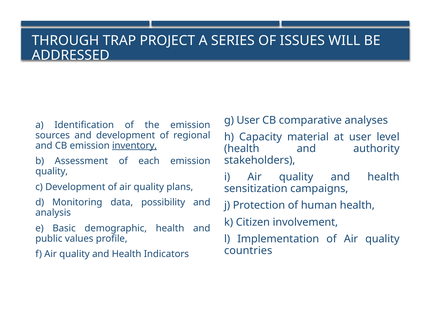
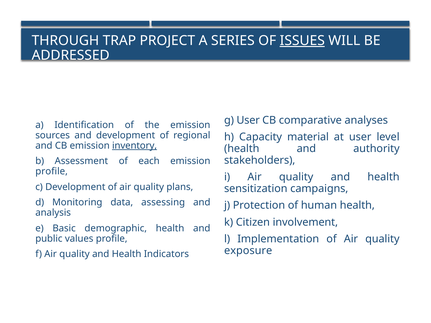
ISSUES underline: none -> present
quality at (52, 172): quality -> profile
possibility: possibility -> assessing
countries: countries -> exposure
